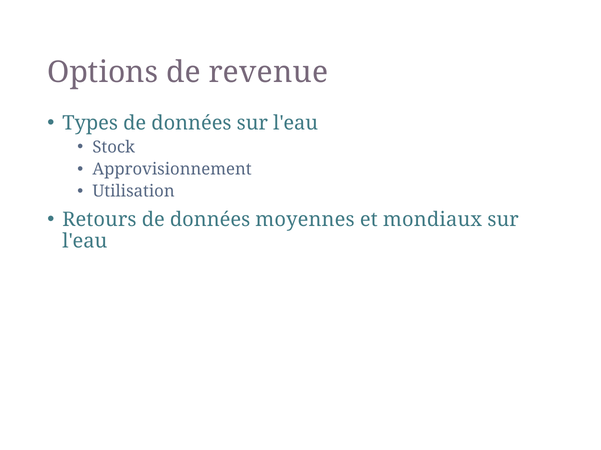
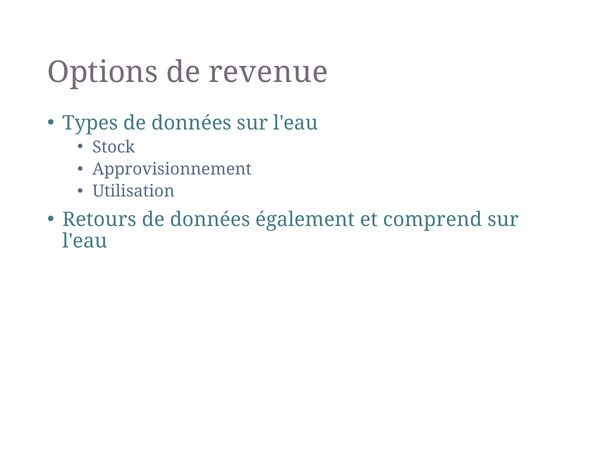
moyennes: moyennes -> également
mondiaux: mondiaux -> comprend
